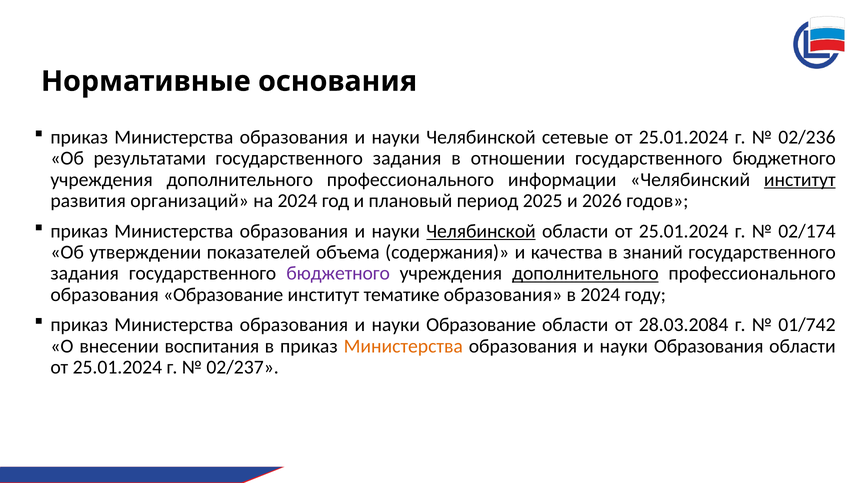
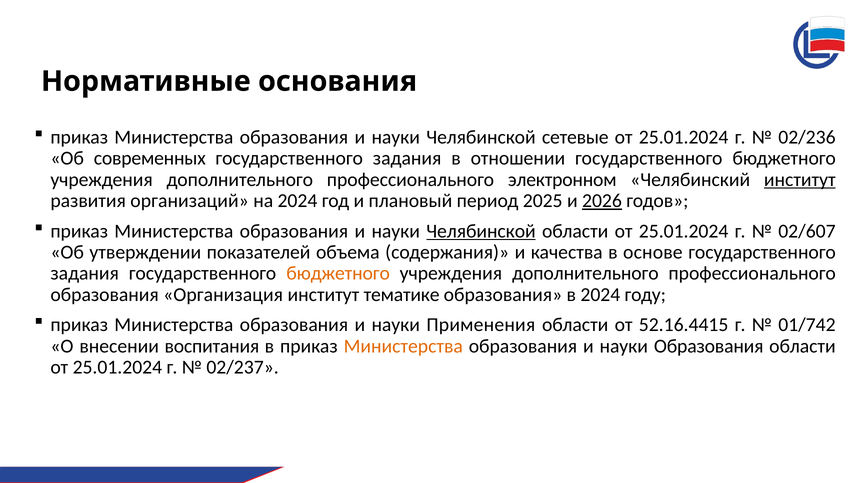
результатами: результатами -> современных
информации: информации -> электронном
2026 underline: none -> present
02/174: 02/174 -> 02/607
знаний: знаний -> основе
бюджетного at (338, 274) colour: purple -> orange
дополнительного at (585, 274) underline: present -> none
образования Образование: Образование -> Организация
науки Образование: Образование -> Применения
28.03.2084: 28.03.2084 -> 52.16.4415
